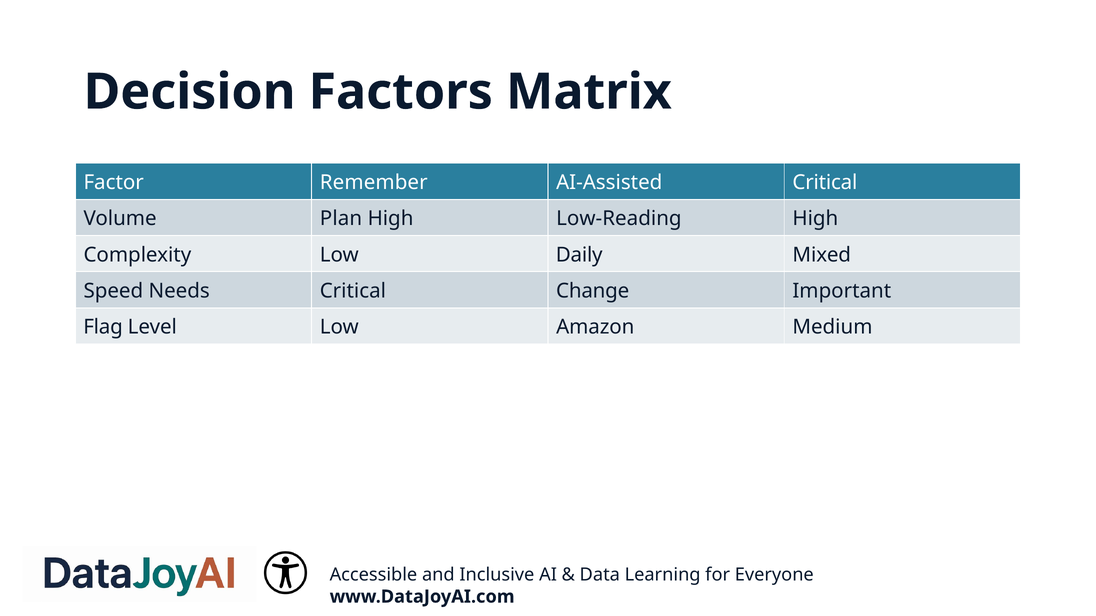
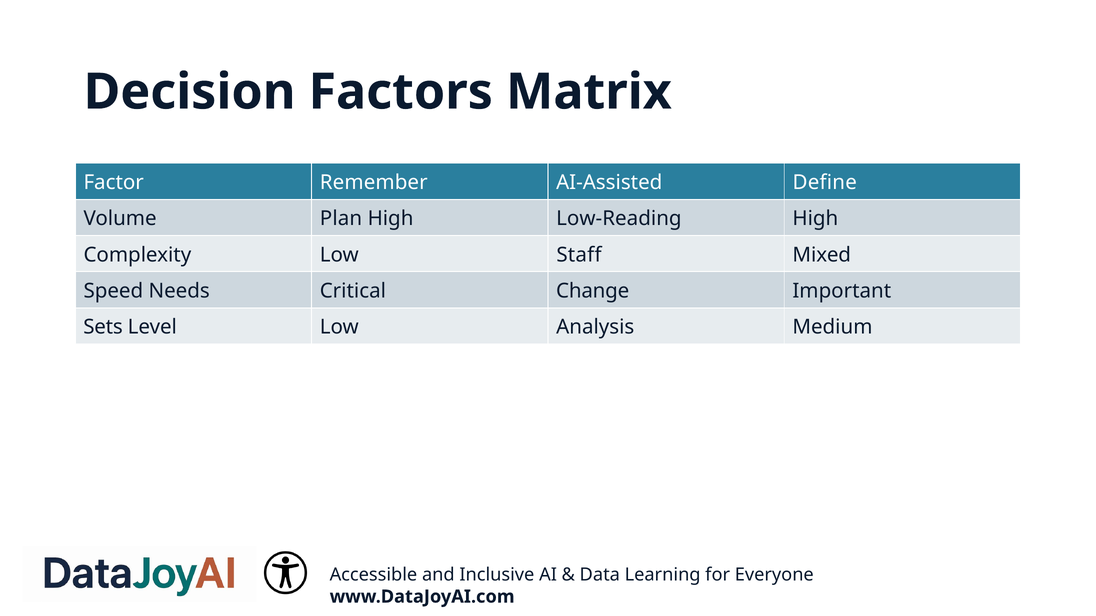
AI-Assisted Critical: Critical -> Define
Daily: Daily -> Staff
Flag: Flag -> Sets
Amazon: Amazon -> Analysis
